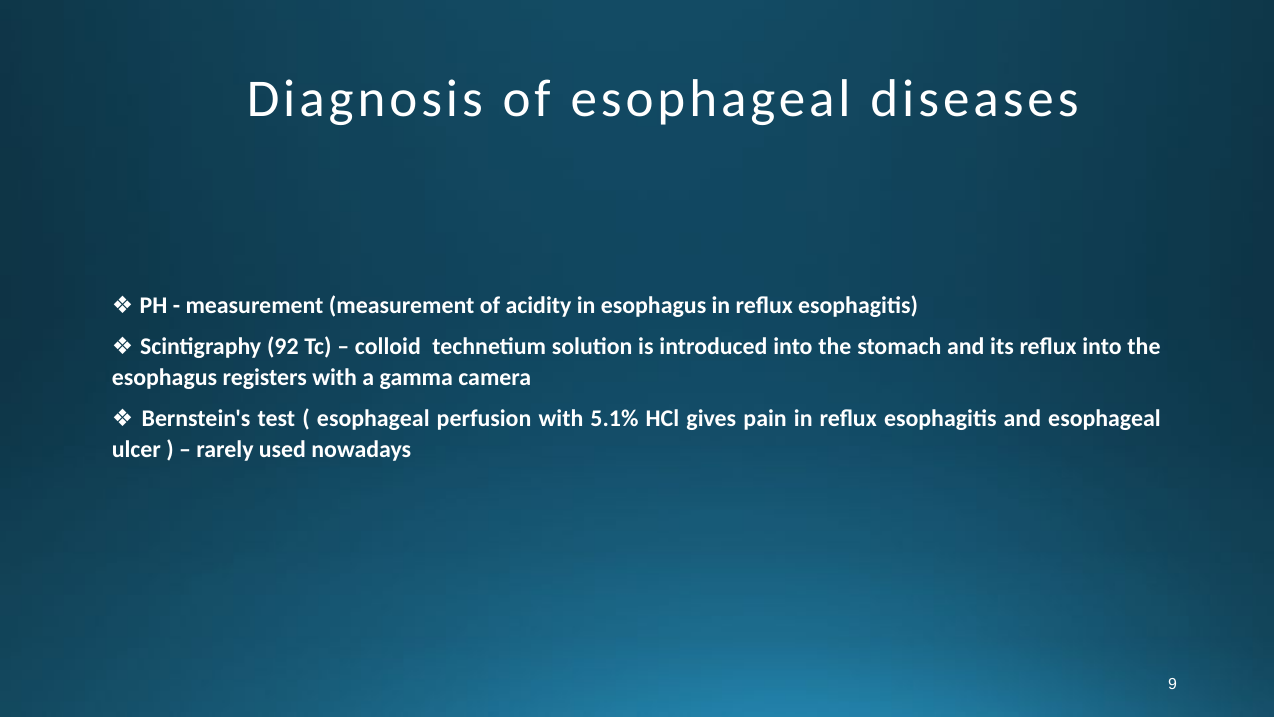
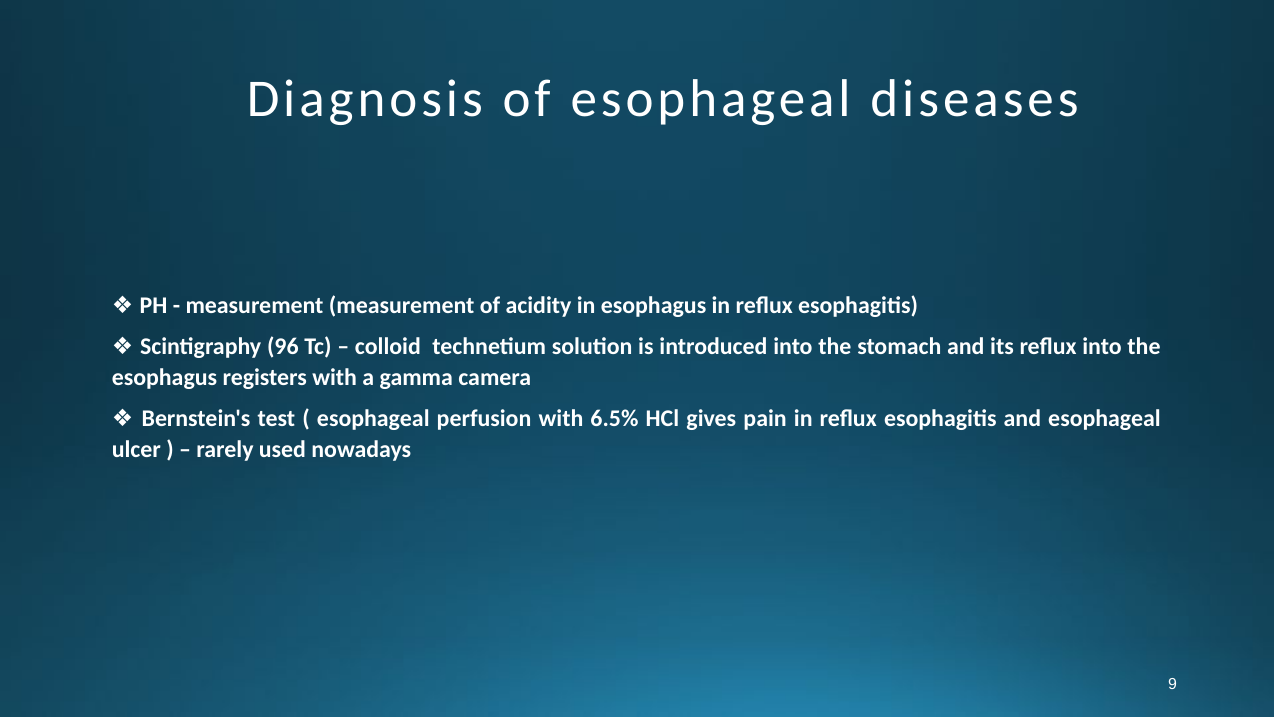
92: 92 -> 96
5.1%: 5.1% -> 6.5%
